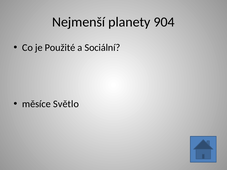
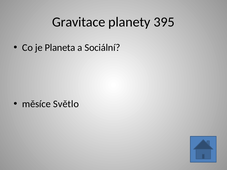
Nejmenší: Nejmenší -> Gravitace
904: 904 -> 395
Použité: Použité -> Planeta
